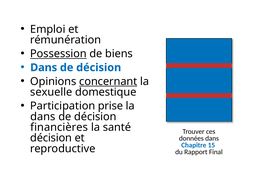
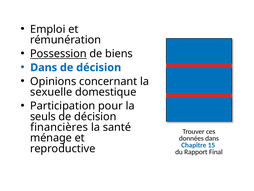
concernant underline: present -> none
prise: prise -> pour
dans at (43, 116): dans -> seuls
décision at (51, 138): décision -> ménage
